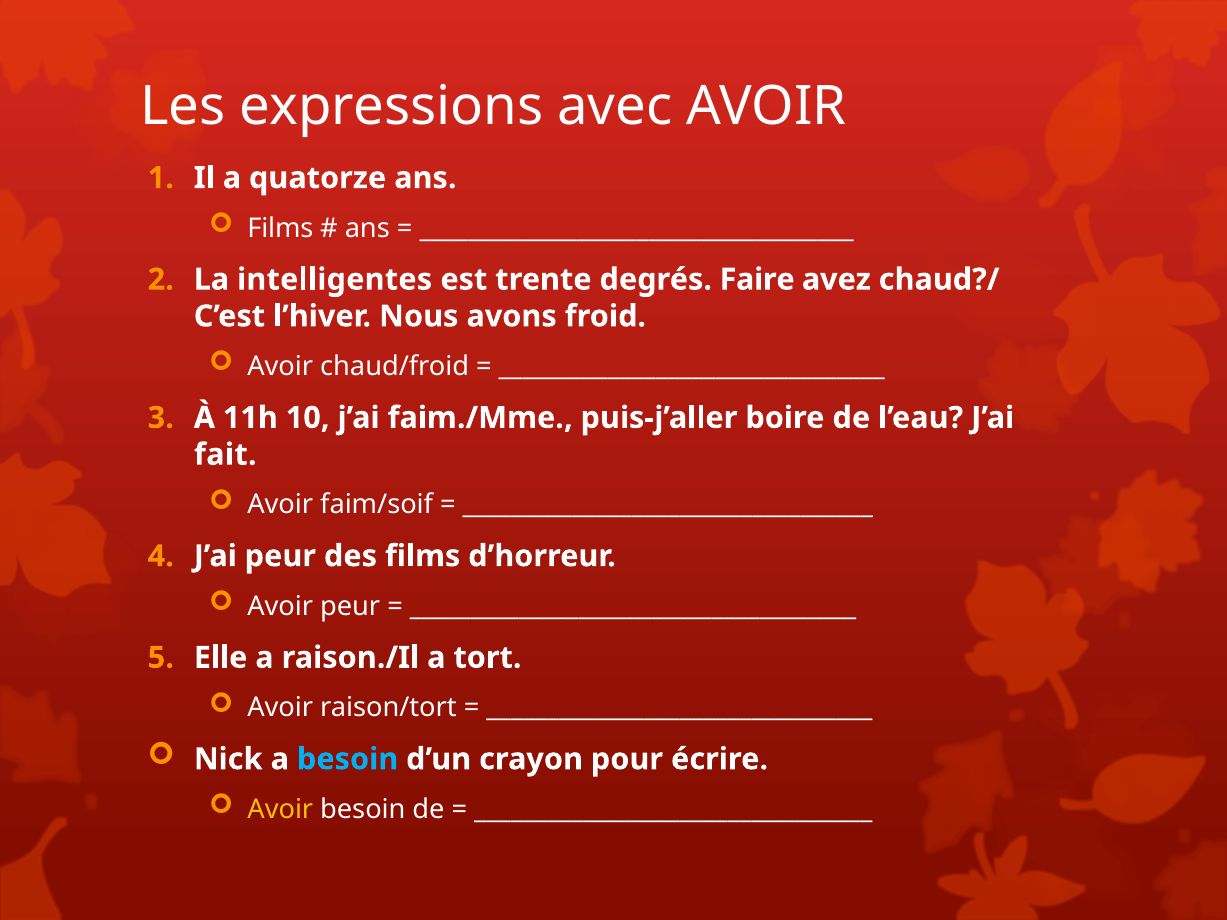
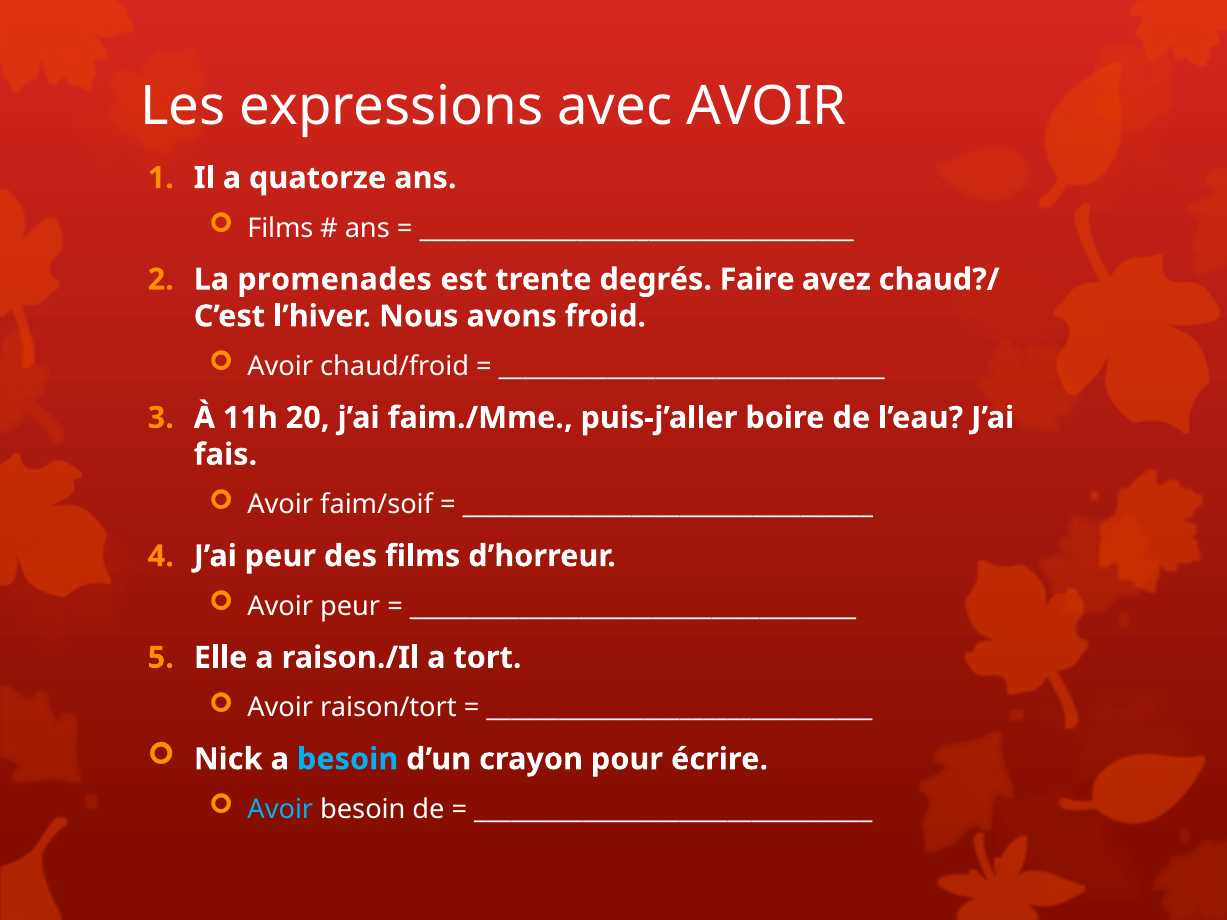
intelligentes: intelligentes -> promenades
10: 10 -> 20
fait: fait -> fais
Avoir at (280, 810) colour: yellow -> light blue
